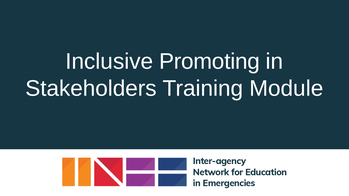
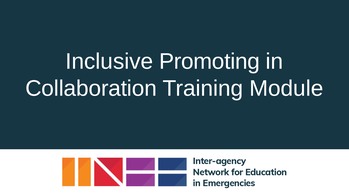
Stakeholders: Stakeholders -> Collaboration
